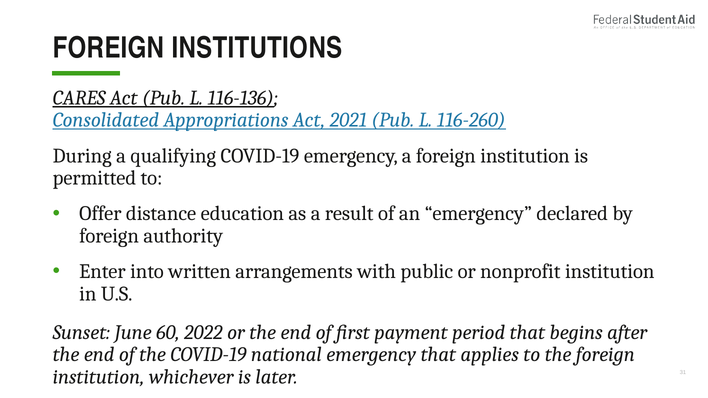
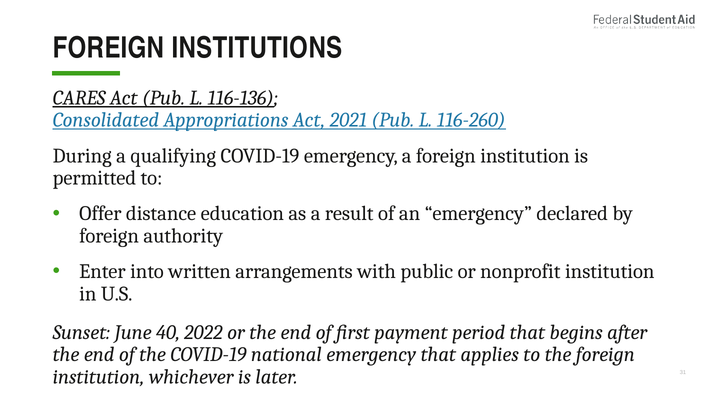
60: 60 -> 40
